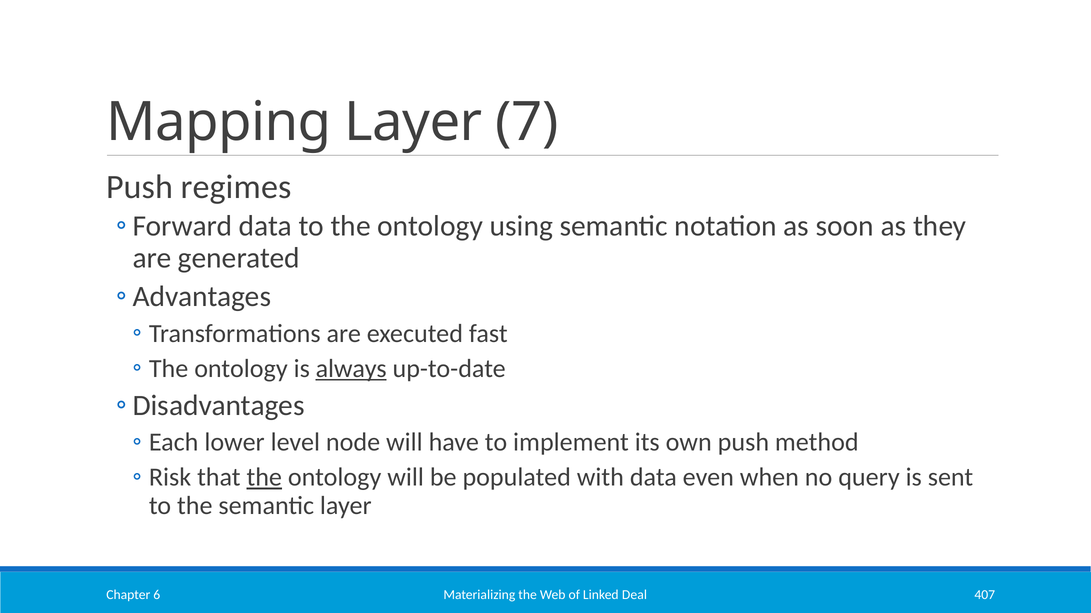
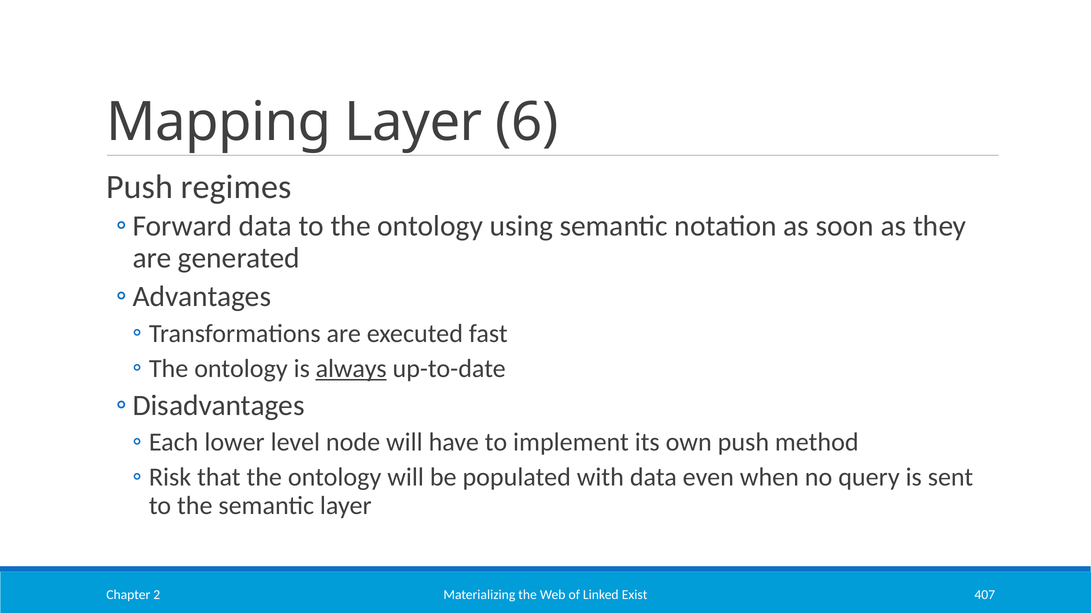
7: 7 -> 6
the at (264, 478) underline: present -> none
Deal: Deal -> Exist
6: 6 -> 2
